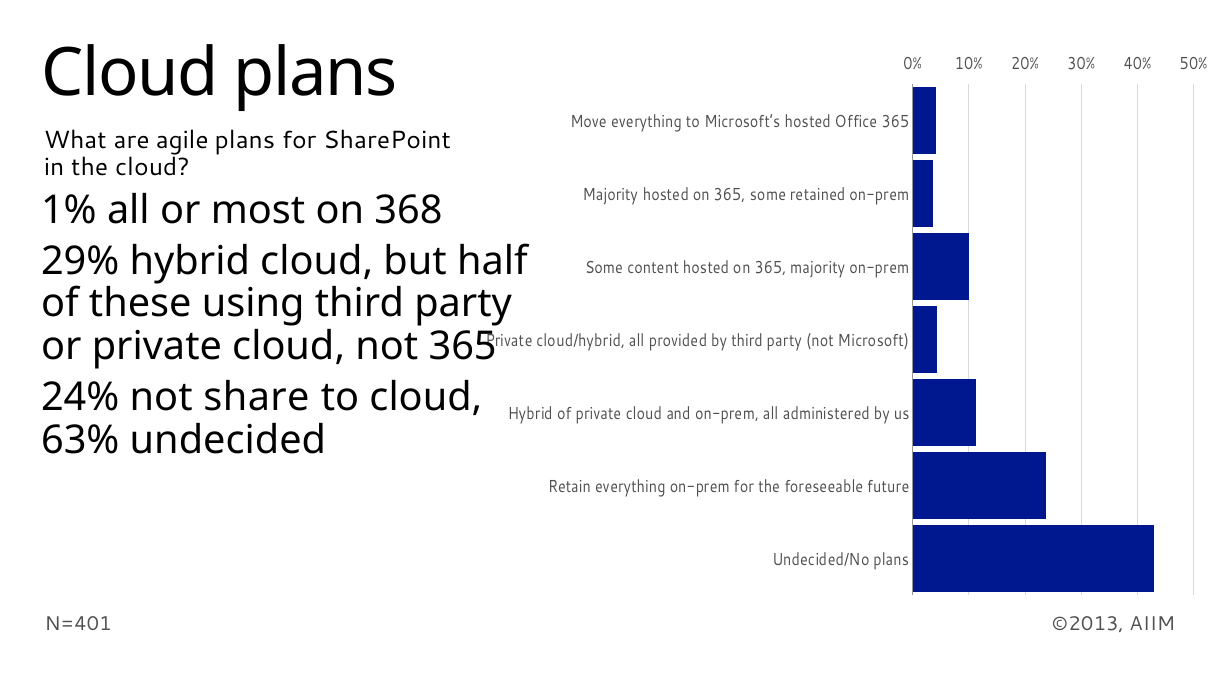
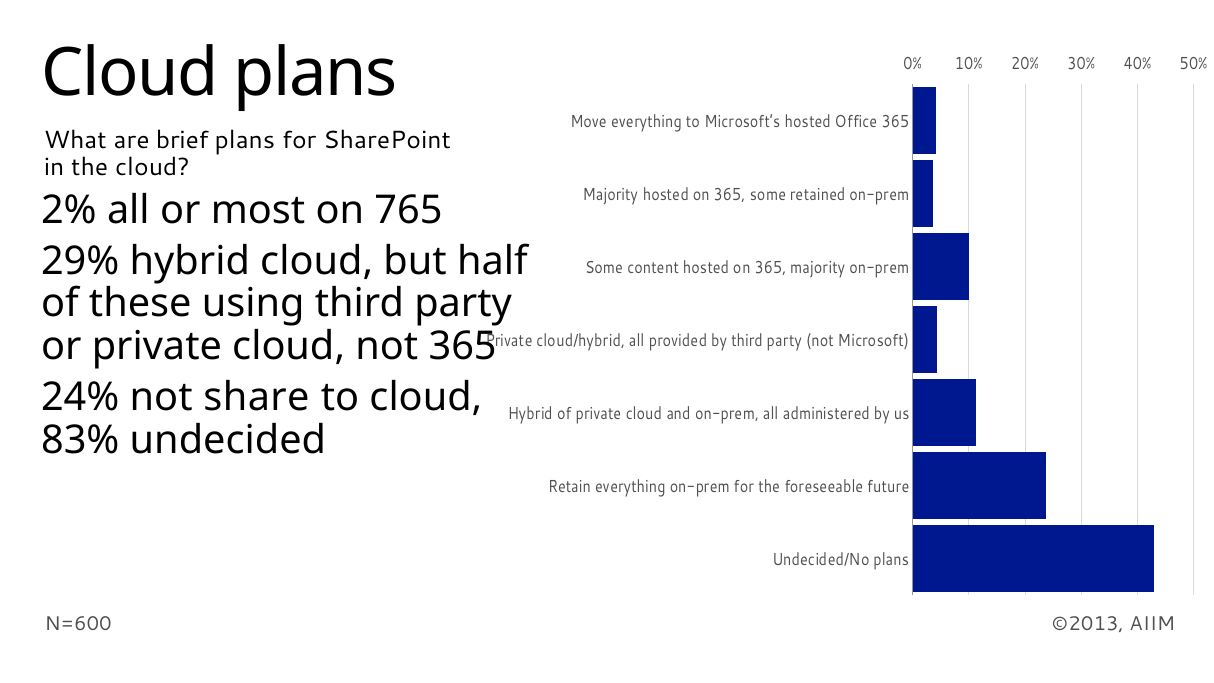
agile: agile -> brief
1%: 1% -> 2%
368: 368 -> 765
63%: 63% -> 83%
N=401: N=401 -> N=600
